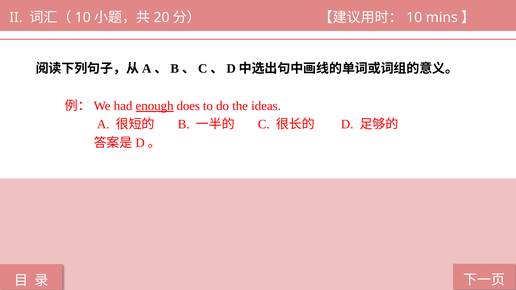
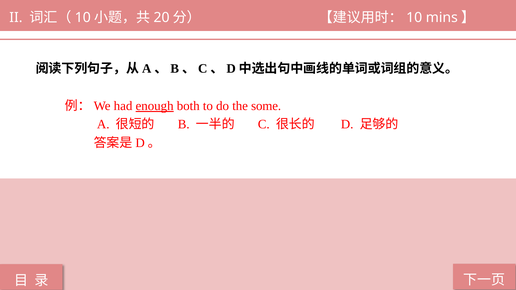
does: does -> both
ideas: ideas -> some
